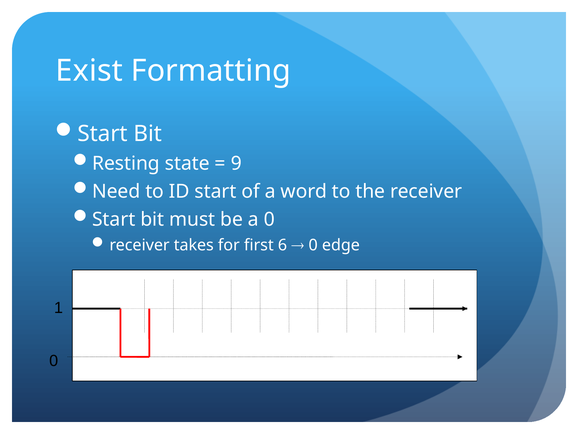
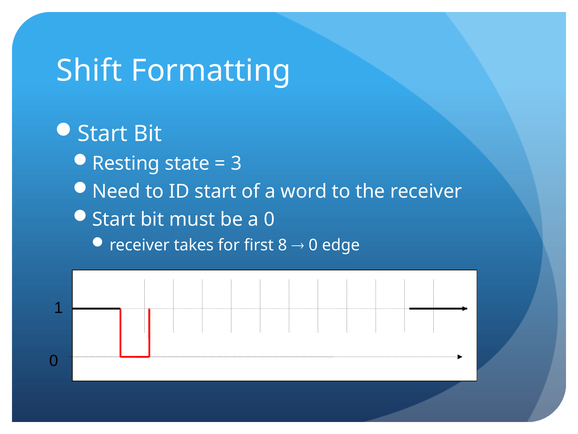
Exist: Exist -> Shift
9: 9 -> 3
6: 6 -> 8
